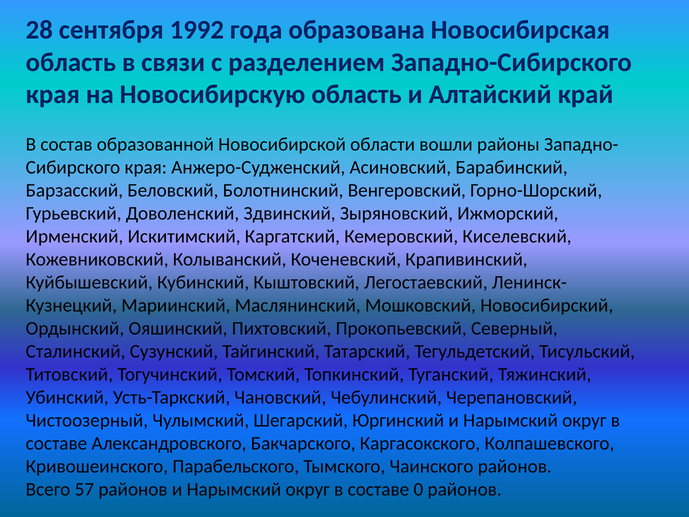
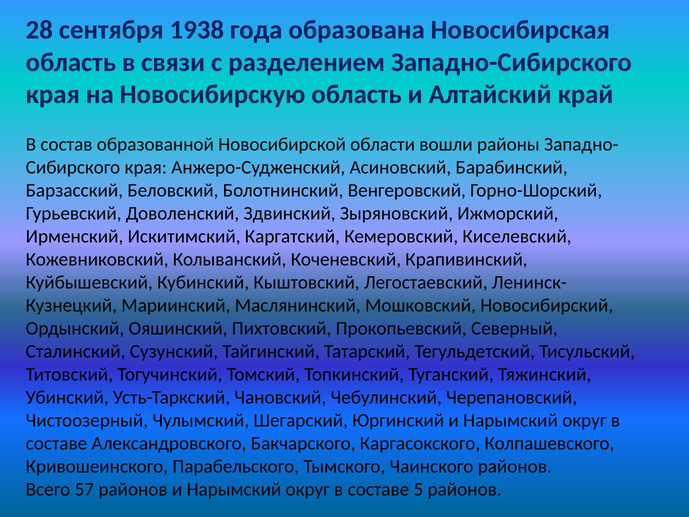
1992: 1992 -> 1938
0: 0 -> 5
